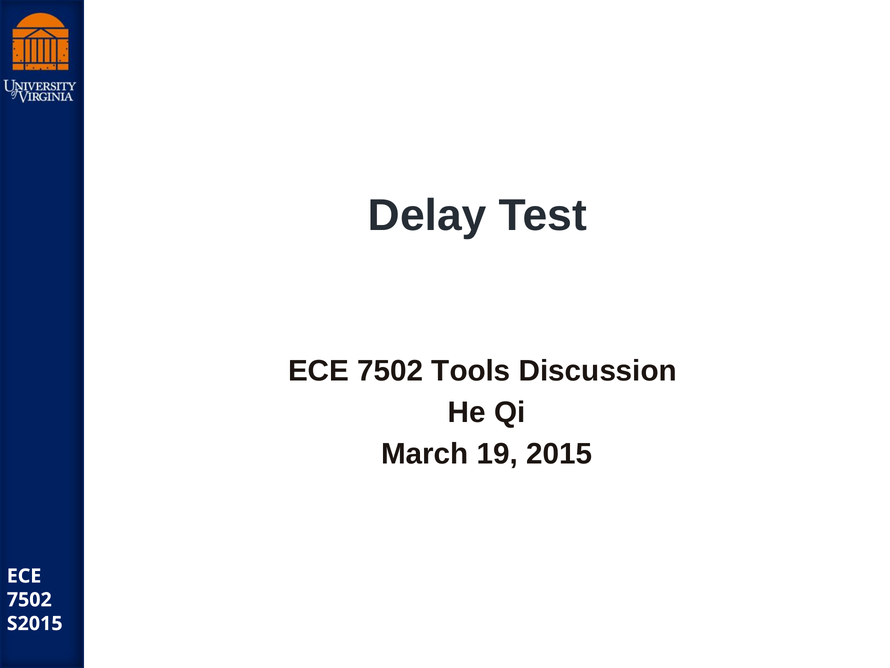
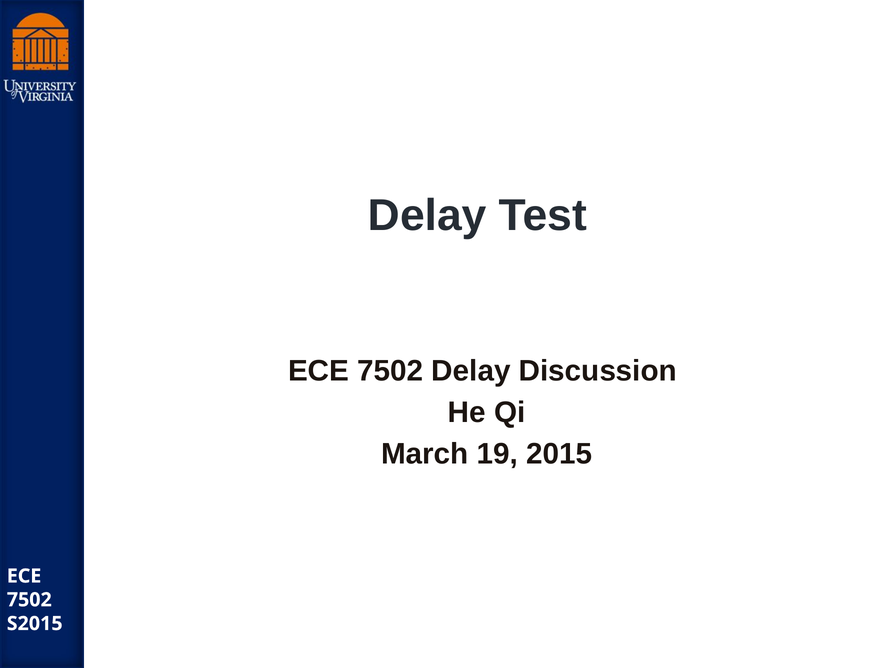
7502 Tools: Tools -> Delay
